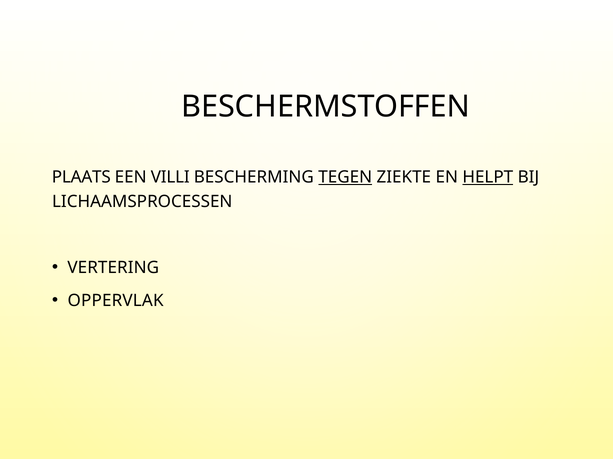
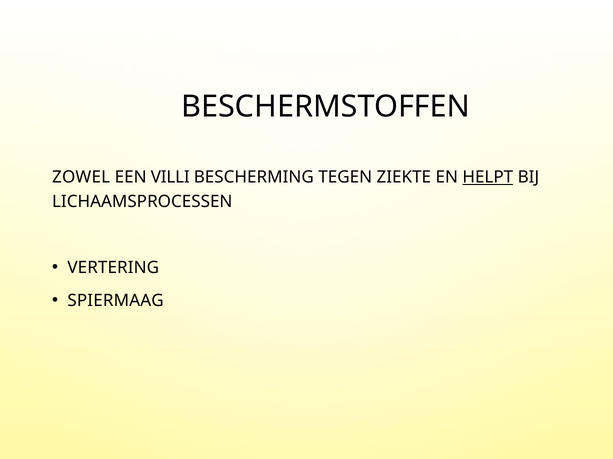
PLAATS: PLAATS -> ZOWEL
TEGEN underline: present -> none
OPPERVLAK: OPPERVLAK -> SPIERMAAG
